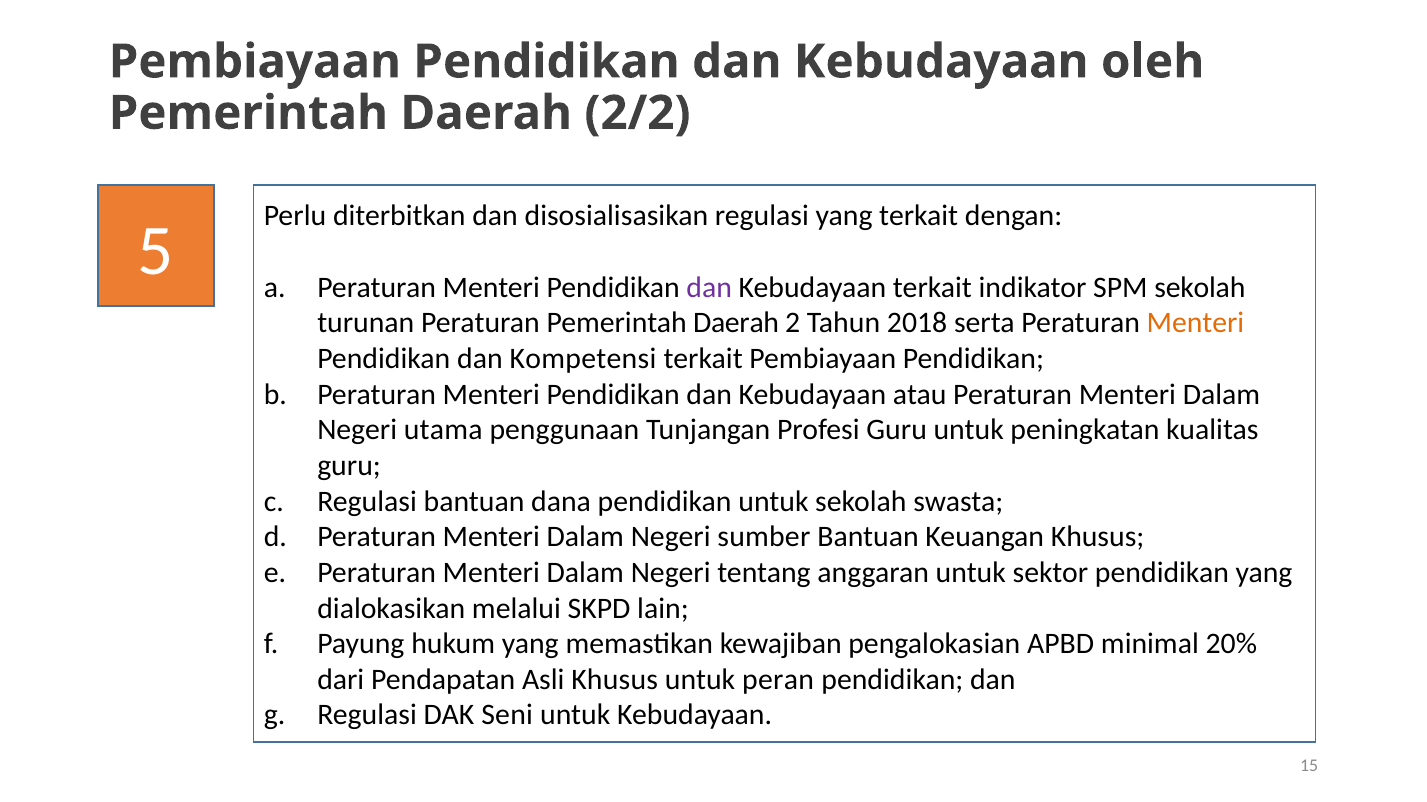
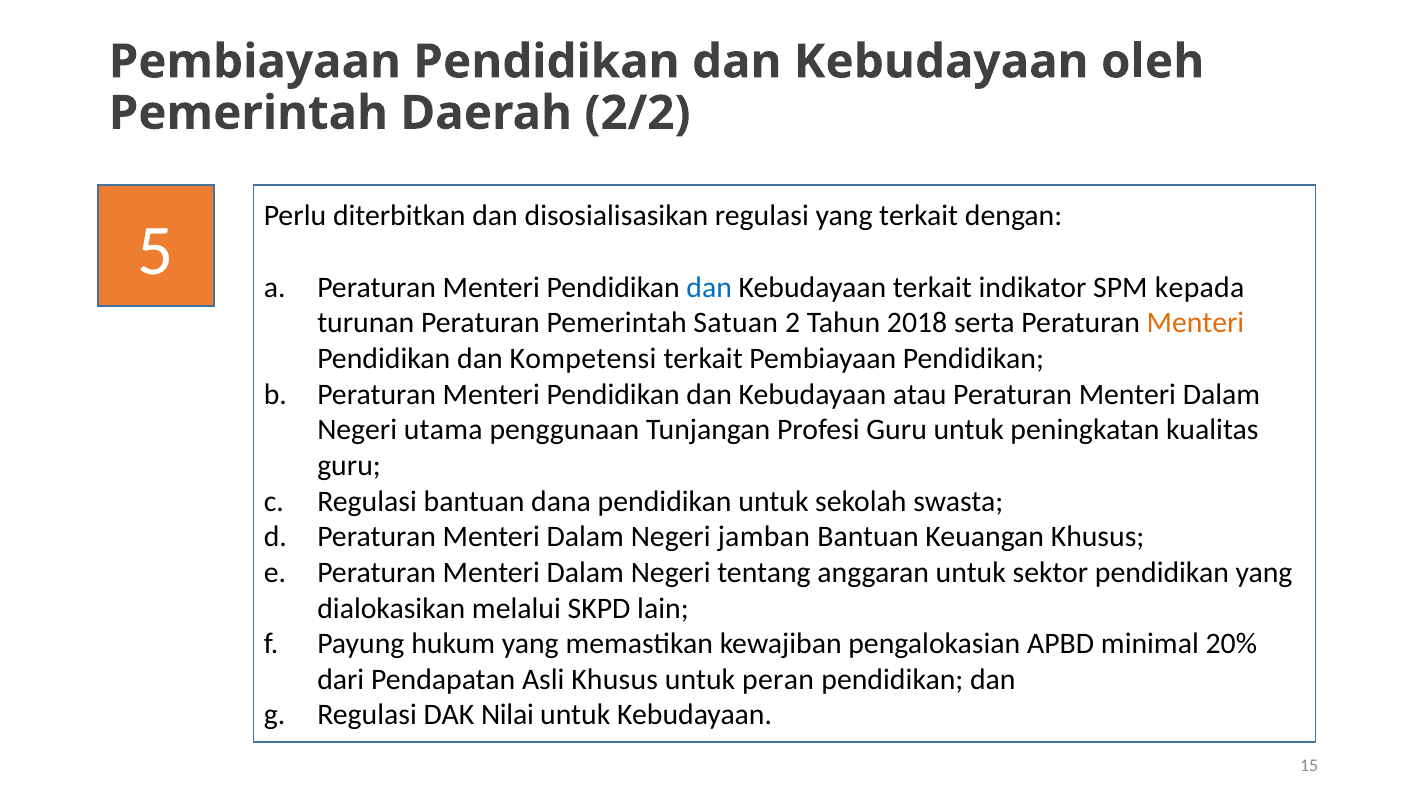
dan at (709, 288) colour: purple -> blue
SPM sekolah: sekolah -> kepada
Peraturan Pemerintah Daerah: Daerah -> Satuan
sumber: sumber -> jamban
Seni: Seni -> Nilai
